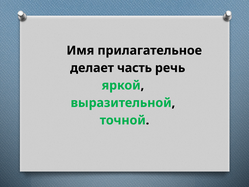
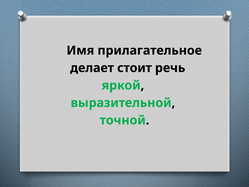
часть: часть -> стоит
